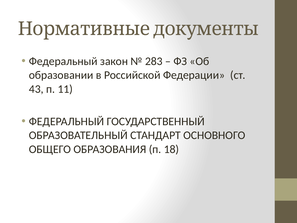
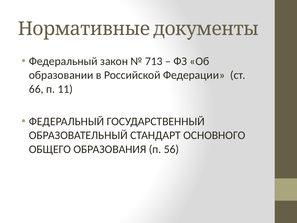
283: 283 -> 713
43: 43 -> 66
18: 18 -> 56
